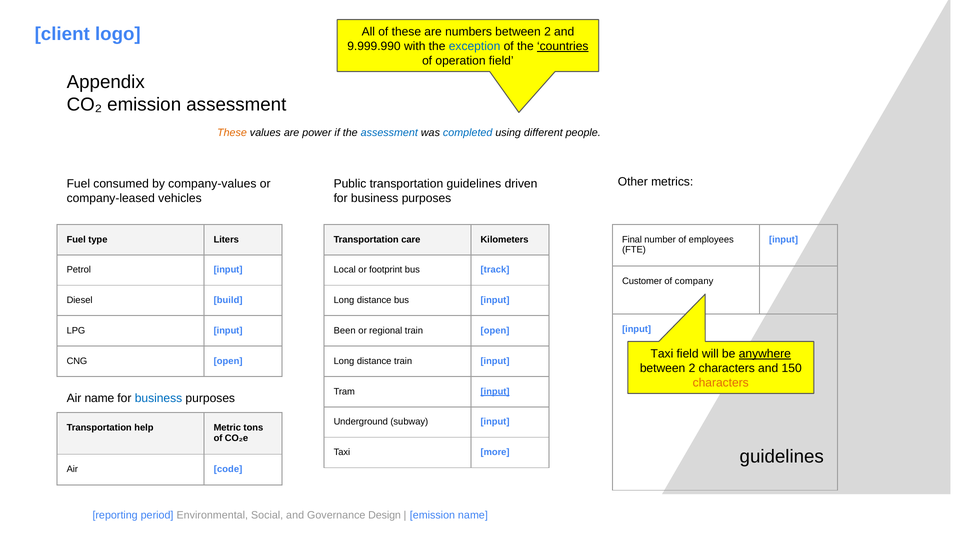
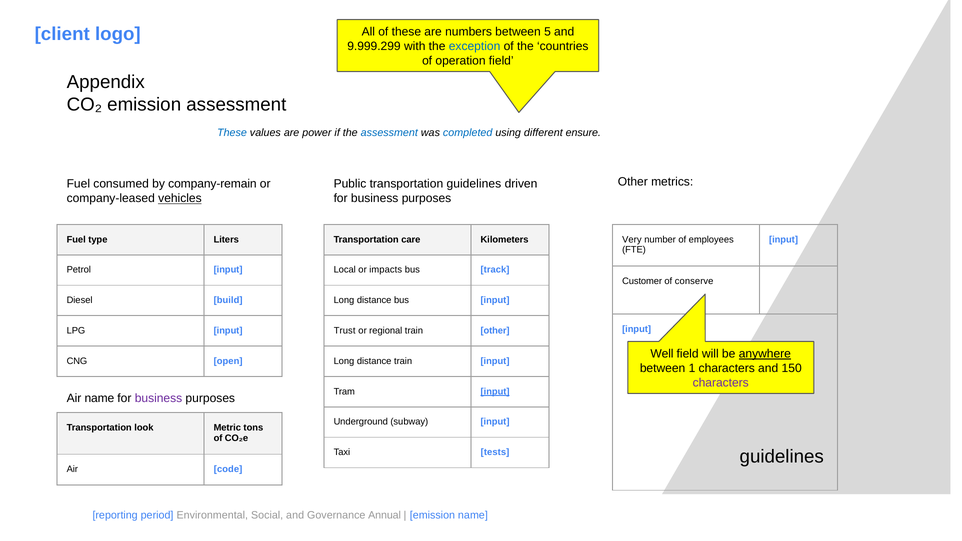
numbers between 2: 2 -> 5
9.999.990: 9.999.990 -> 9.999.299
countries underline: present -> none
These at (232, 133) colour: orange -> blue
people: people -> ensure
company-values: company-values -> company-remain
vehicles underline: none -> present
Final: Final -> Very
footprint: footprint -> impacts
company: company -> conserve
Been: Been -> Trust
train open: open -> other
Taxi at (662, 354): Taxi -> Well
2 at (692, 368): 2 -> 1
characters at (721, 383) colour: orange -> purple
business at (158, 399) colour: blue -> purple
help: help -> look
more: more -> tests
Design: Design -> Annual
